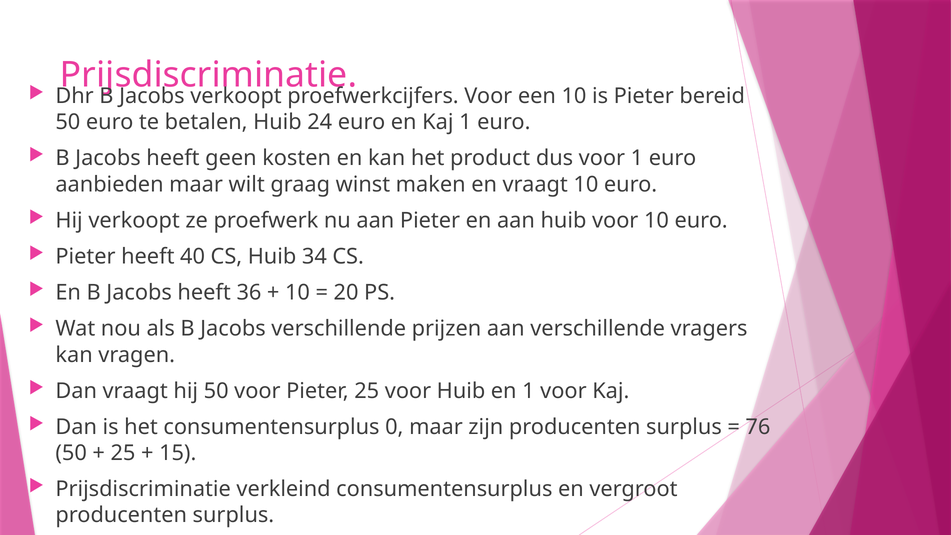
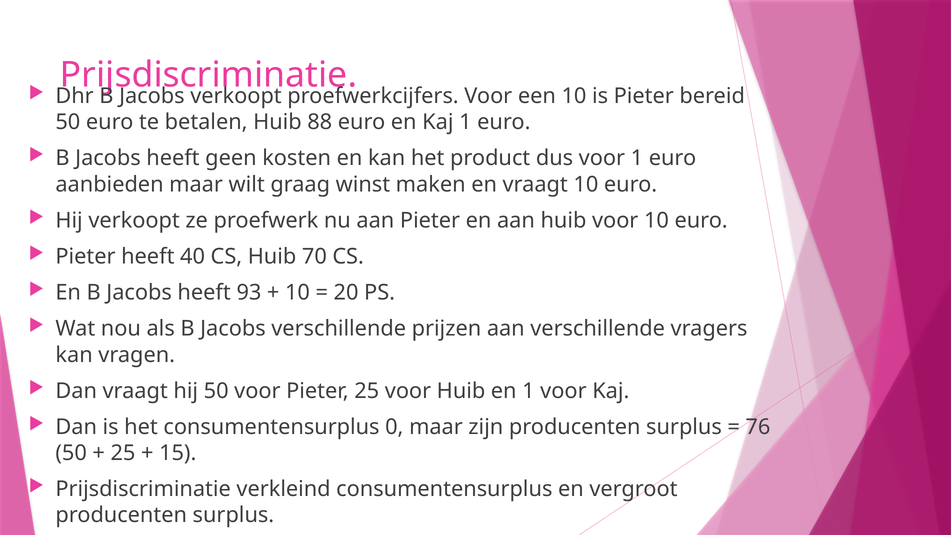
24: 24 -> 88
34: 34 -> 70
36: 36 -> 93
